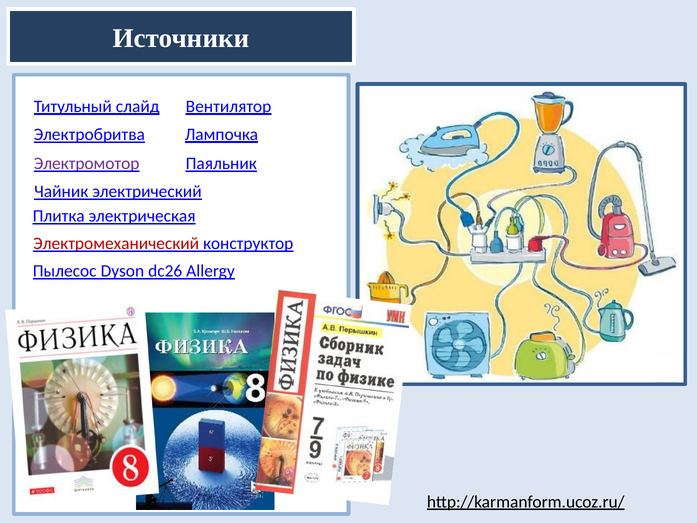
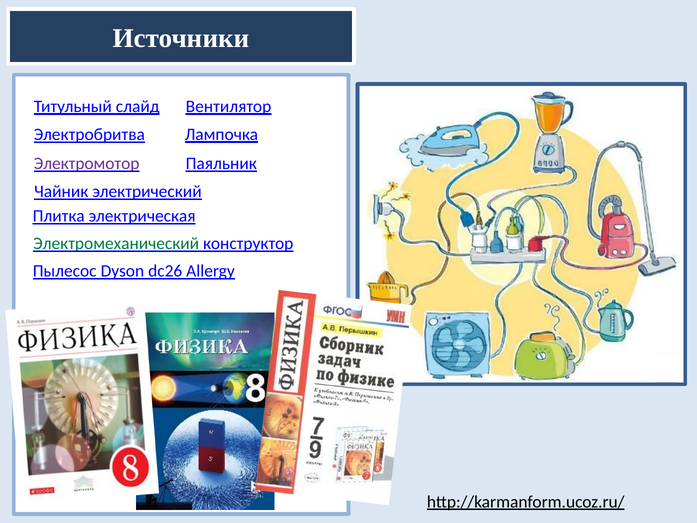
Электромеханический colour: red -> green
